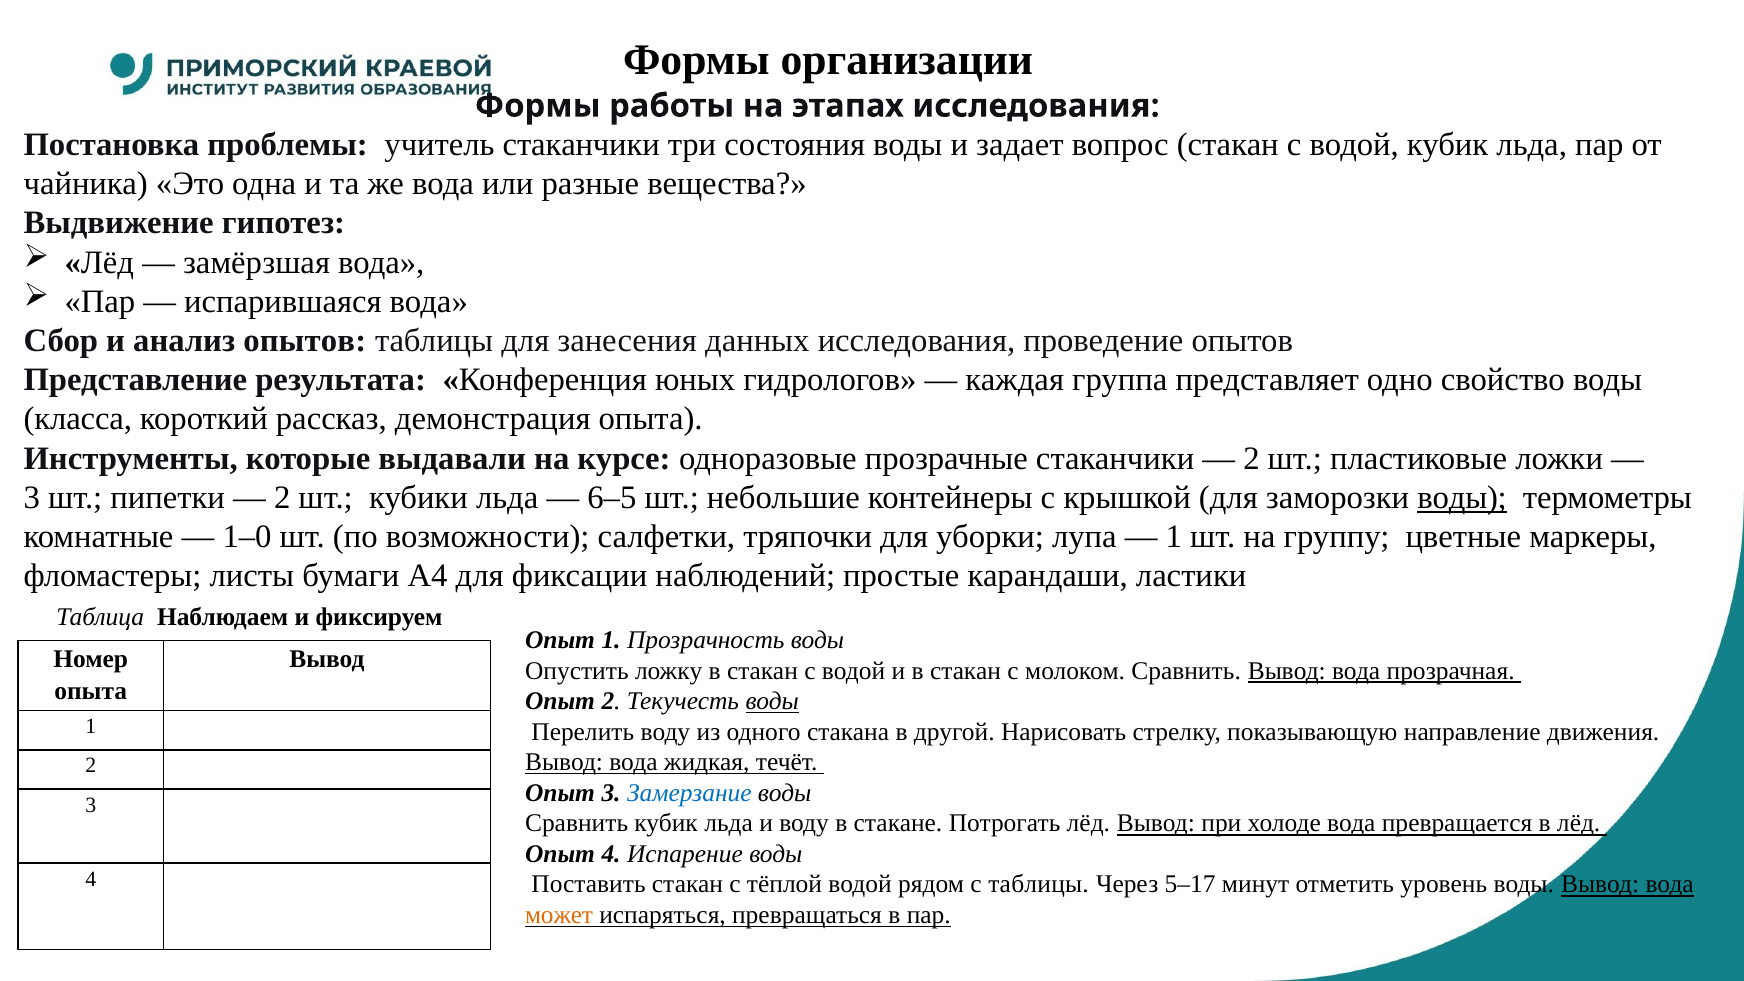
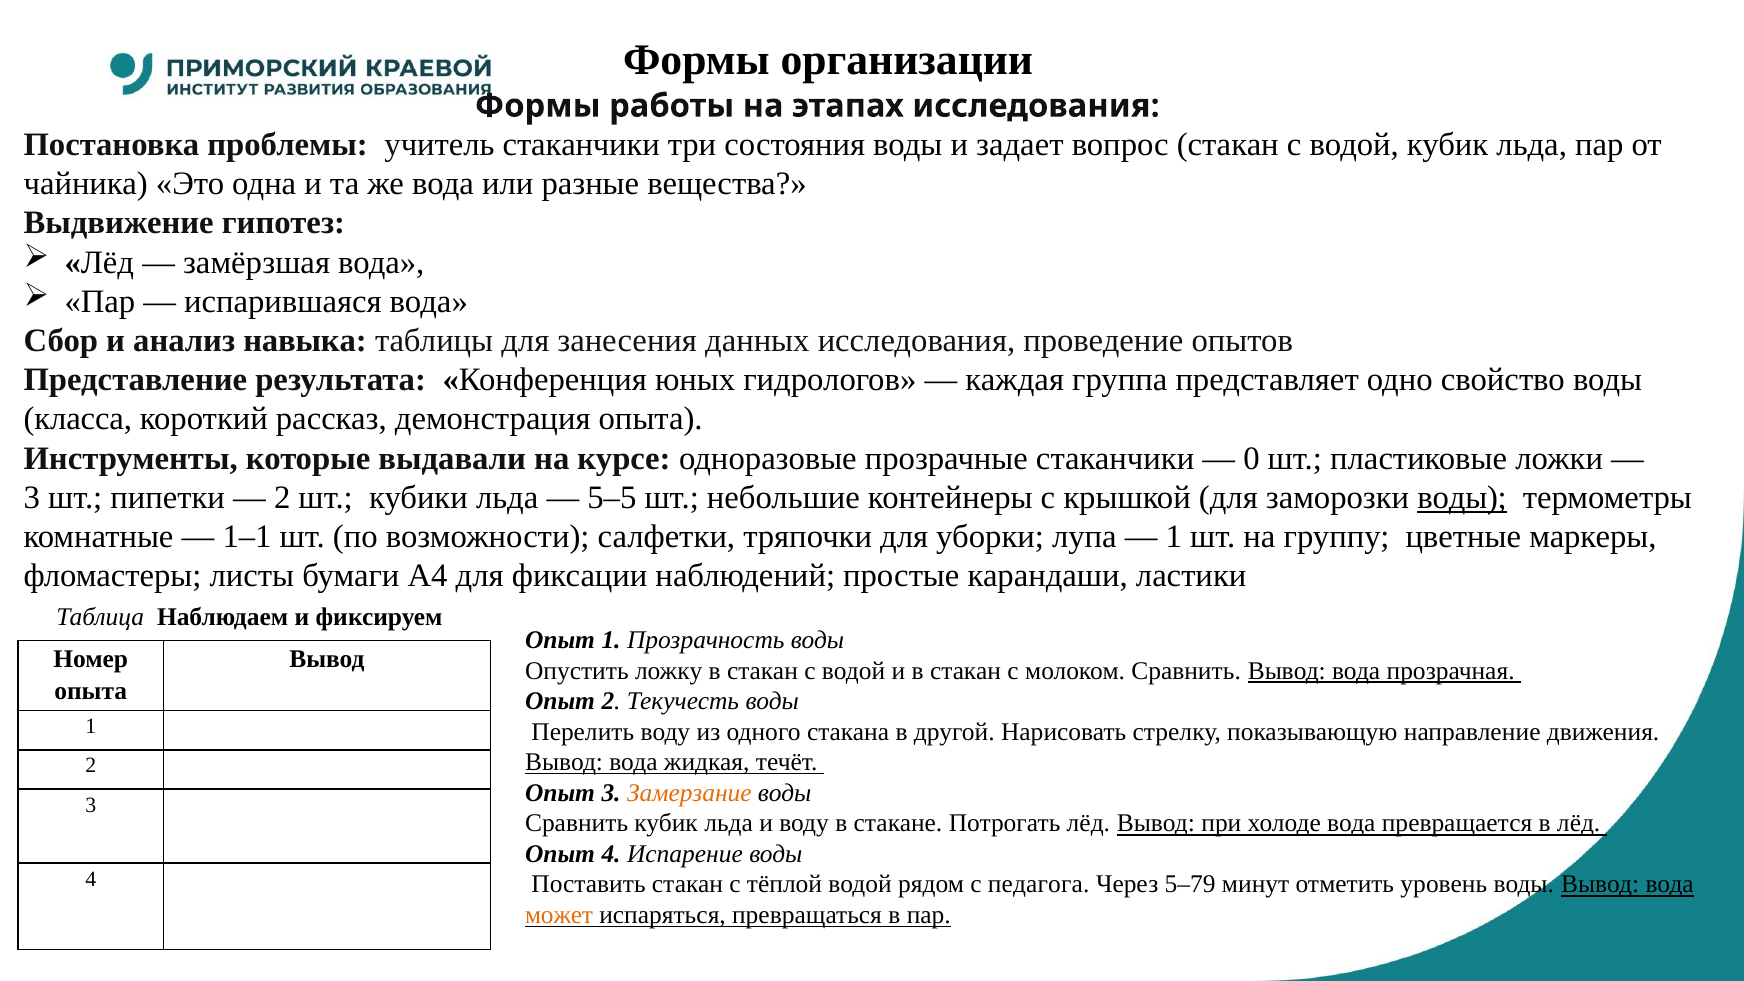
анализ опытов: опытов -> навыка
2 at (1251, 458): 2 -> 0
6–5: 6–5 -> 5–5
1–0: 1–0 -> 1–1
воды at (772, 701) underline: present -> none
Замерзание colour: blue -> orange
с таблицы: таблицы -> педагога
5–17: 5–17 -> 5–79
